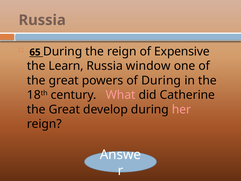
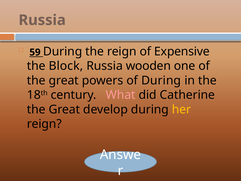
65: 65 -> 59
Learn: Learn -> Block
window: window -> wooden
her colour: pink -> yellow
